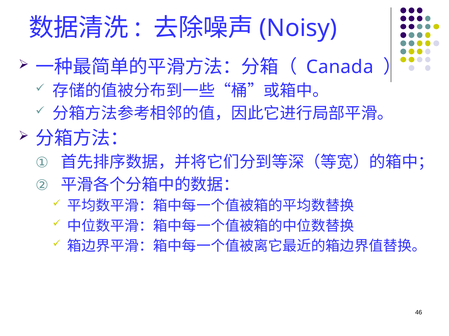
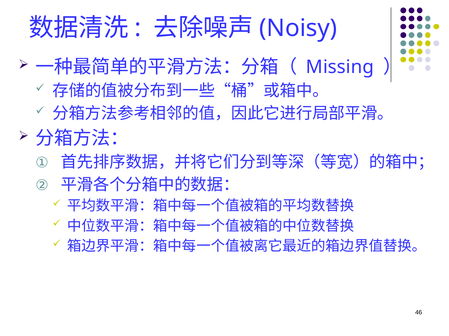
Canada: Canada -> Missing
